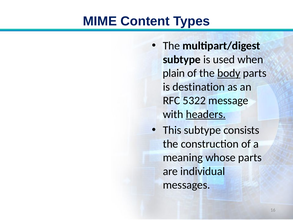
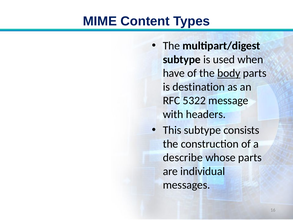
plain: plain -> have
headers underline: present -> none
meaning: meaning -> describe
